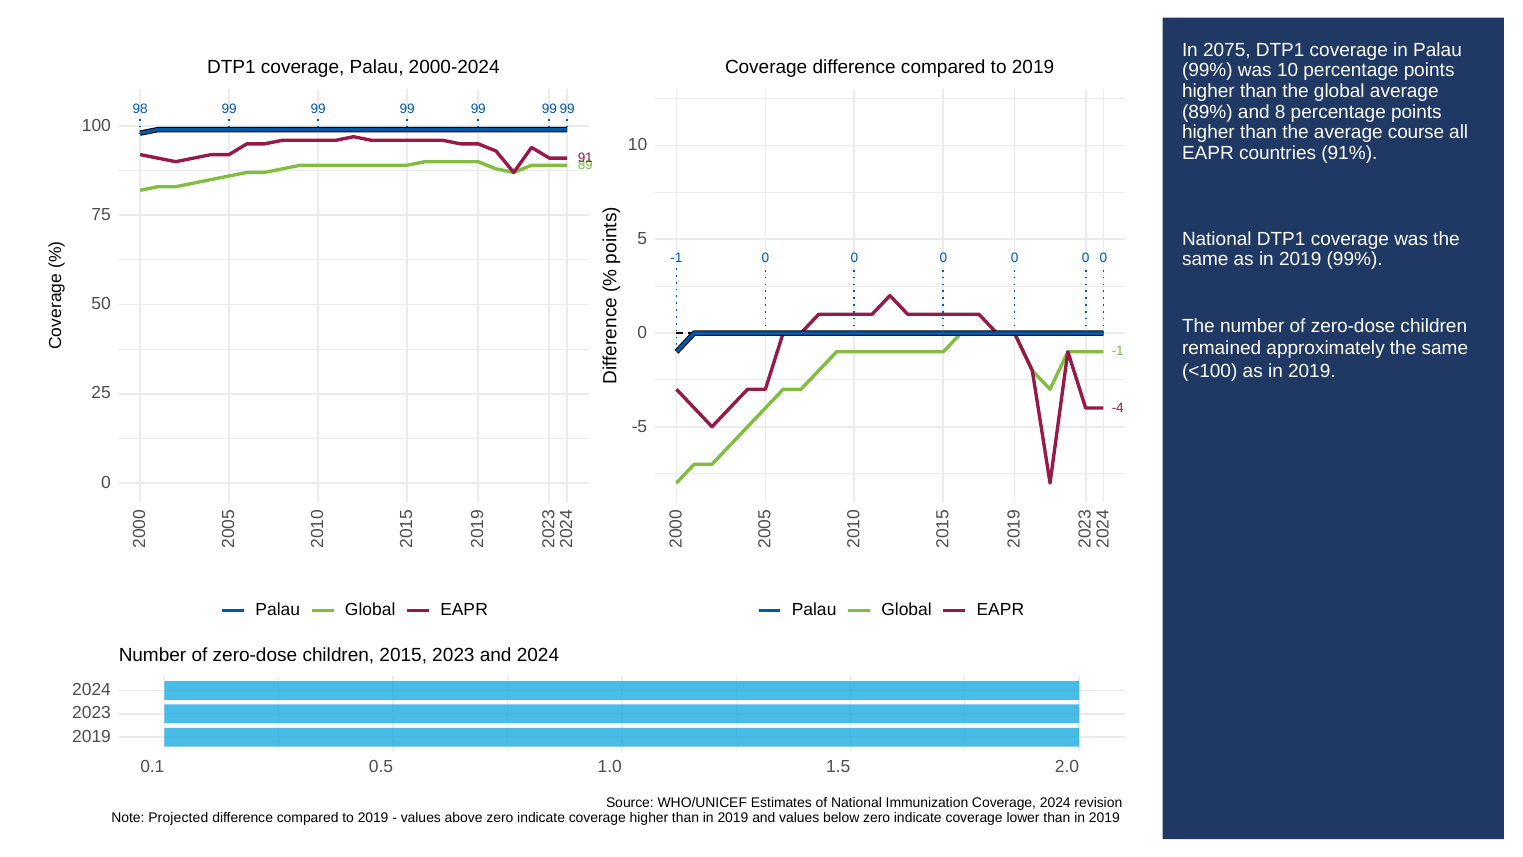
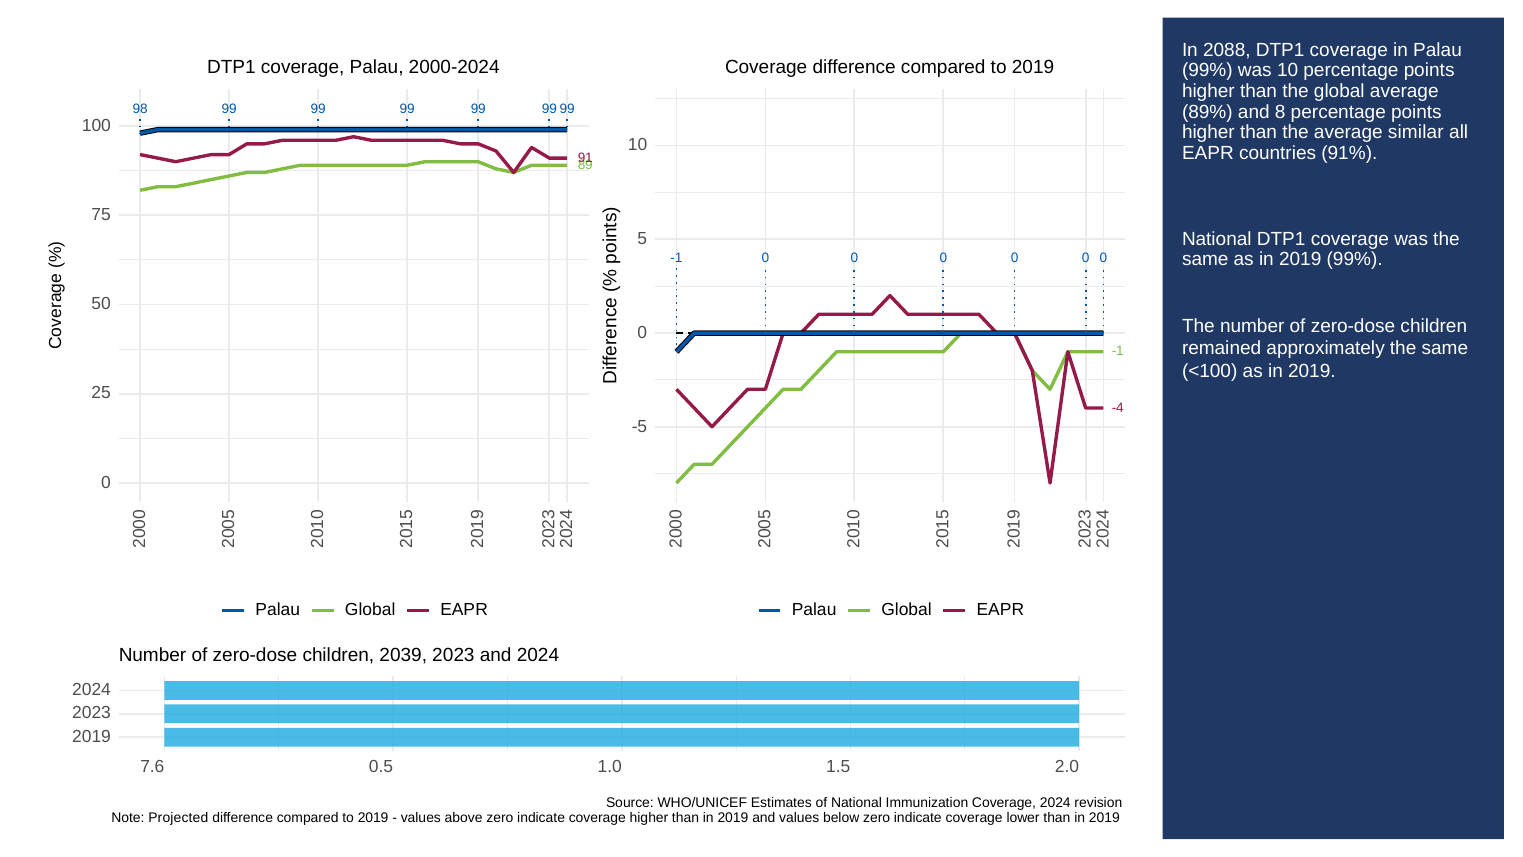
2075: 2075 -> 2088
course: course -> similar
2015: 2015 -> 2039
0.1: 0.1 -> 7.6
